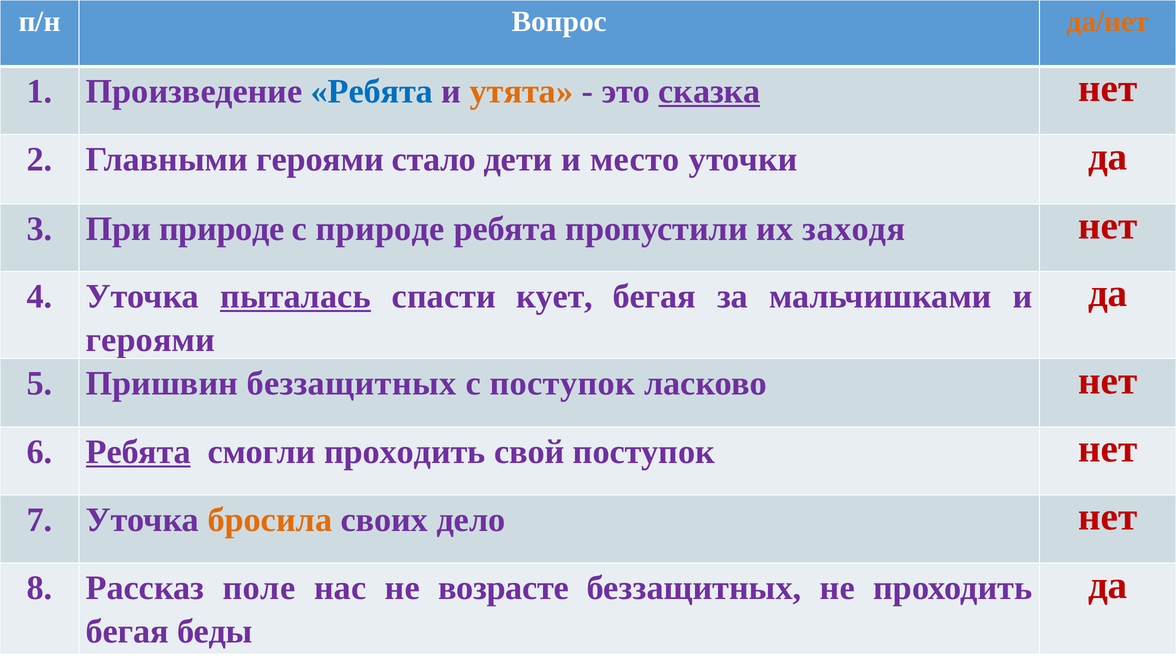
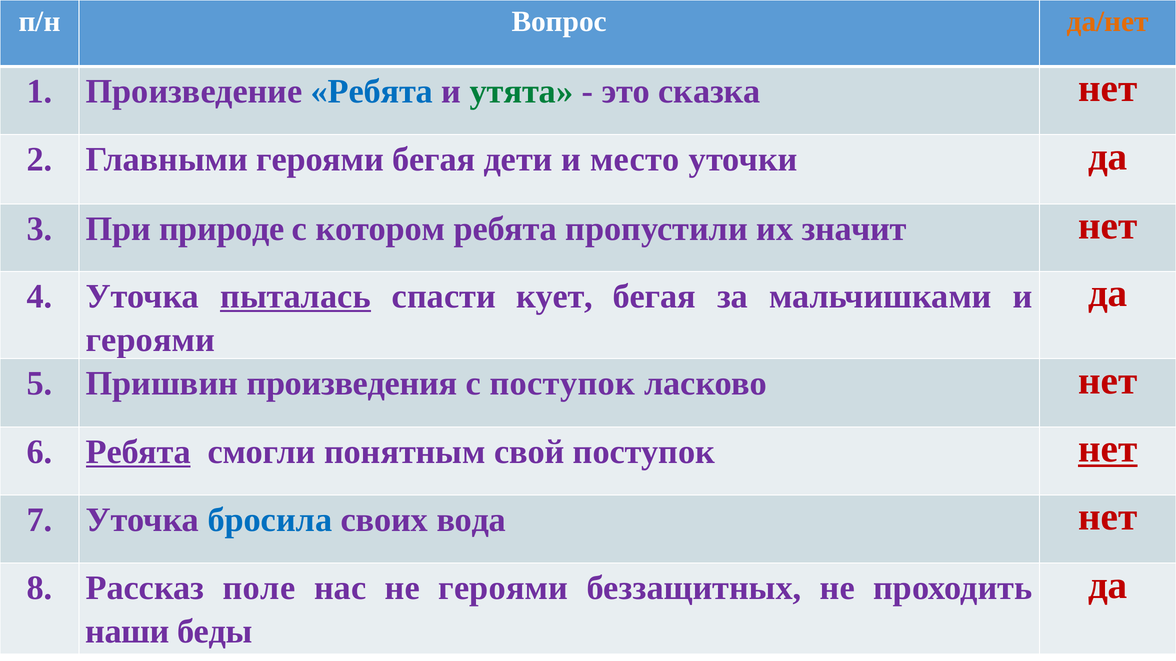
утята colour: orange -> green
сказка underline: present -> none
героями стало: стало -> бегая
с природе: природе -> котором
заходя: заходя -> значит
Пришвин беззащитных: беззащитных -> произведения
смогли проходить: проходить -> понятным
нет at (1108, 449) underline: none -> present
бросила colour: orange -> blue
дело: дело -> вода
не возрасте: возрасте -> героями
бегая at (127, 632): бегая -> наши
